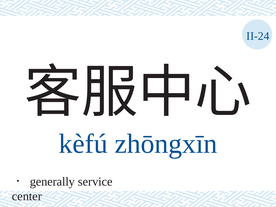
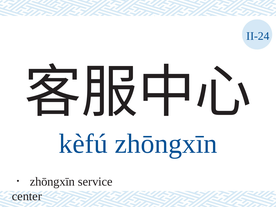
generally at (52, 182): generally -> zhōngxīn
